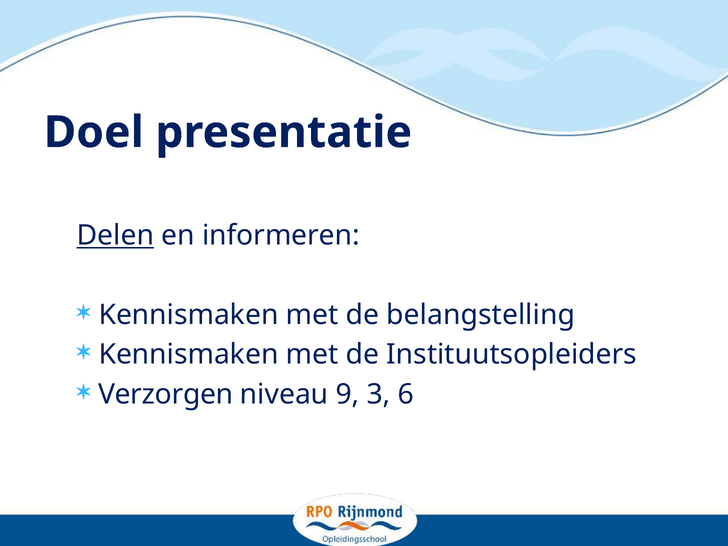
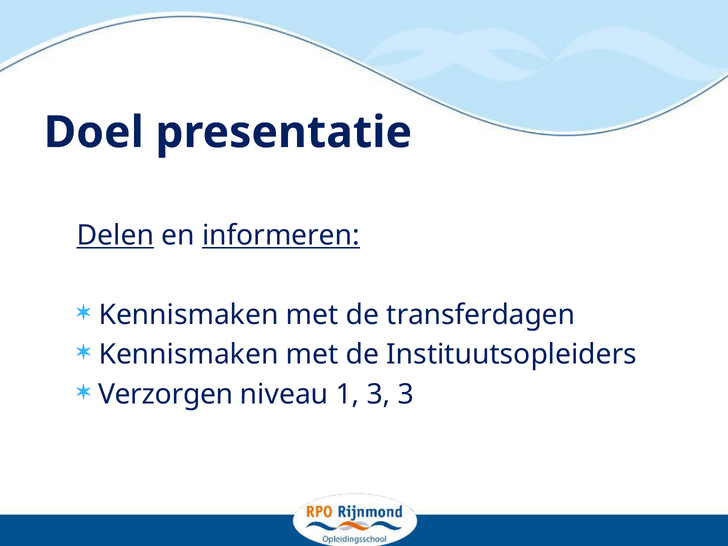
informeren underline: none -> present
belangstelling: belangstelling -> transferdagen
9: 9 -> 1
3 6: 6 -> 3
